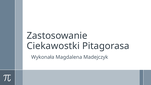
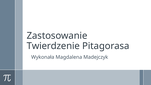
Ciekawostki: Ciekawostki -> Twierdzenie
